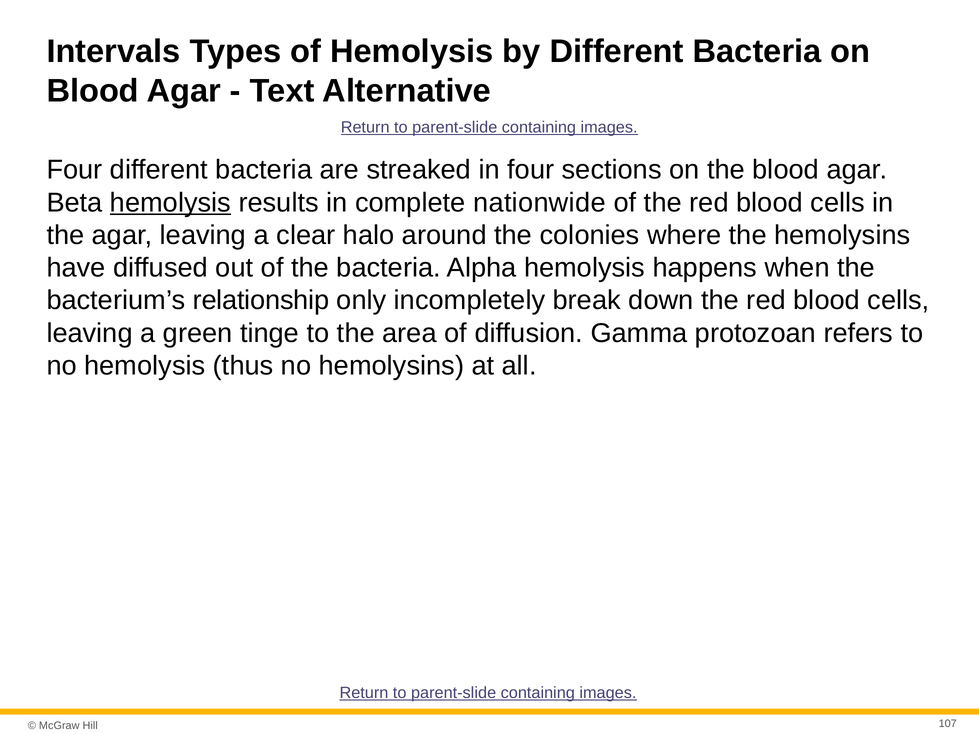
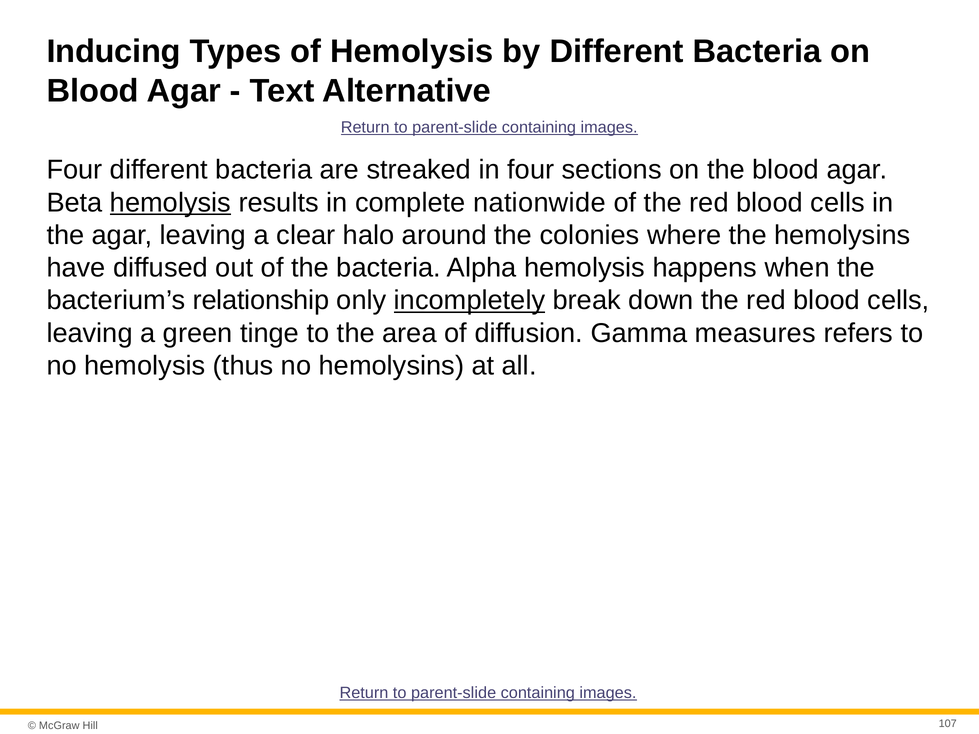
Intervals: Intervals -> Inducing
incompletely underline: none -> present
protozoan: protozoan -> measures
